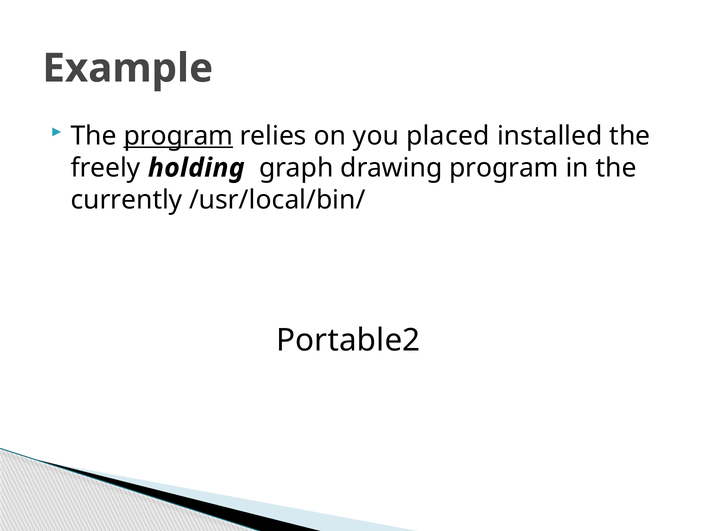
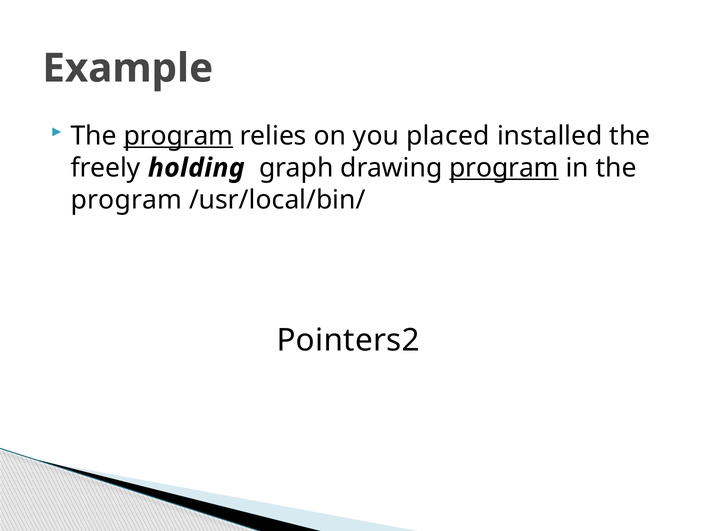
program at (504, 168) underline: none -> present
currently at (126, 200): currently -> program
Portable2: Portable2 -> Pointers2
